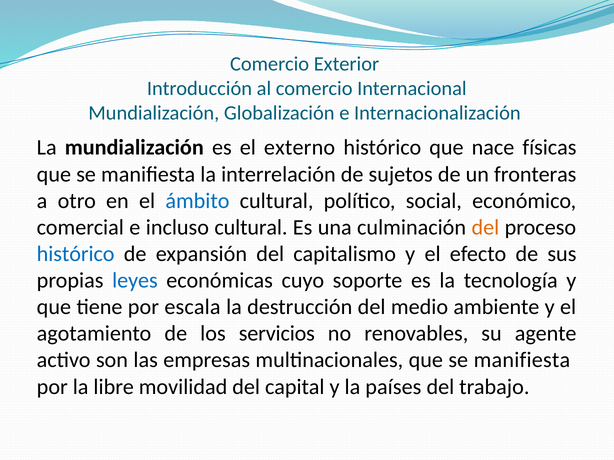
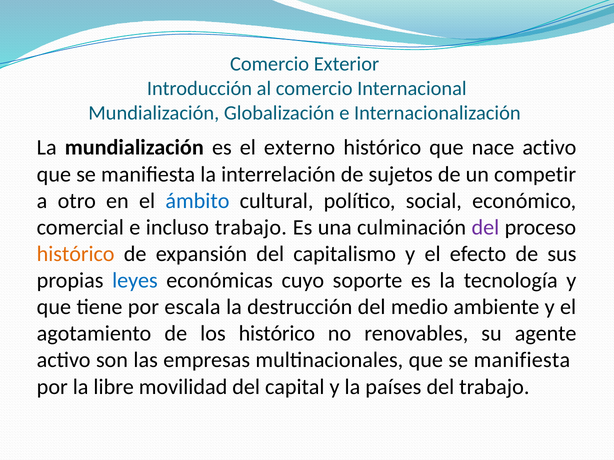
nace físicas: físicas -> activo
fronteras: fronteras -> competir
incluso cultural: cultural -> trabajo
del at (485, 228) colour: orange -> purple
histórico at (76, 254) colour: blue -> orange
los servicios: servicios -> histórico
